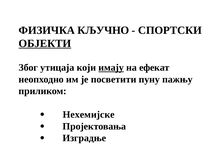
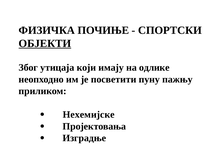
КЉУЧНО: КЉУЧНО -> ПОЧИЊЕ
имају underline: present -> none
ефекат: ефекат -> одлике
